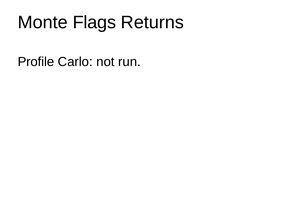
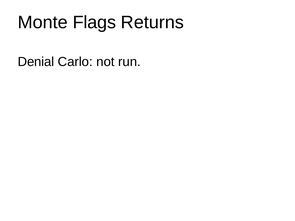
Profile: Profile -> Denial
